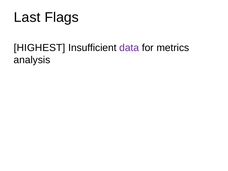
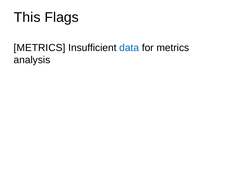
Last: Last -> This
HIGHEST at (39, 48): HIGHEST -> METRICS
data colour: purple -> blue
